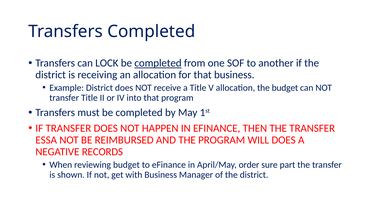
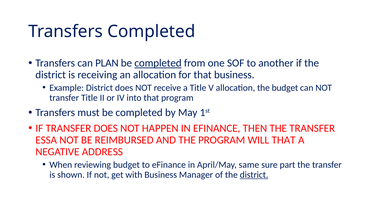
LOCK: LOCK -> PLAN
WILL DOES: DOES -> THAT
RECORDS: RECORDS -> ADDRESS
order: order -> same
district at (254, 175) underline: none -> present
